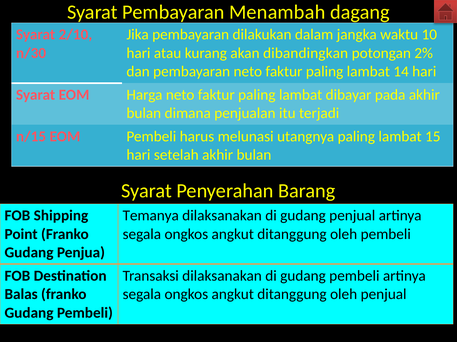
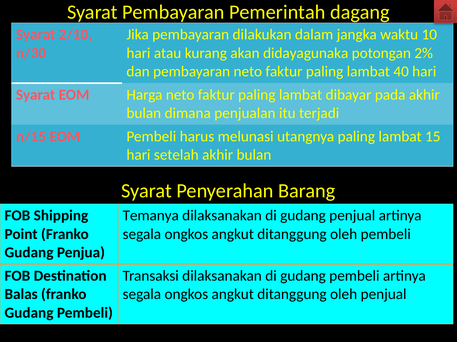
Menambah: Menambah -> Pemerintah
dibandingkan: dibandingkan -> didayagunaka
14: 14 -> 40
